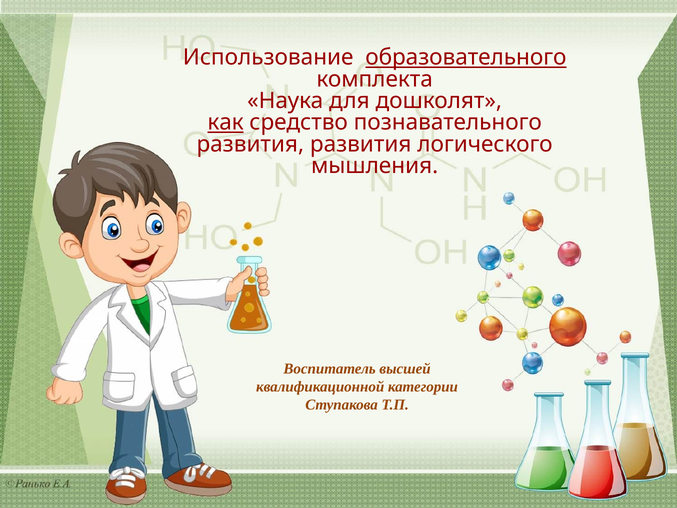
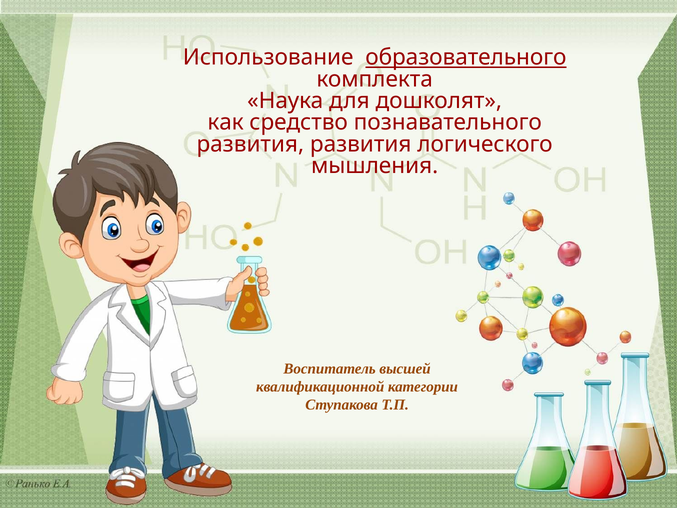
как underline: present -> none
